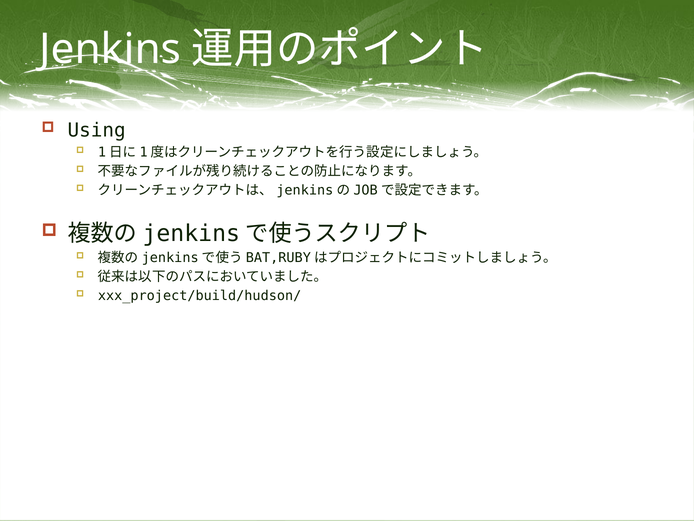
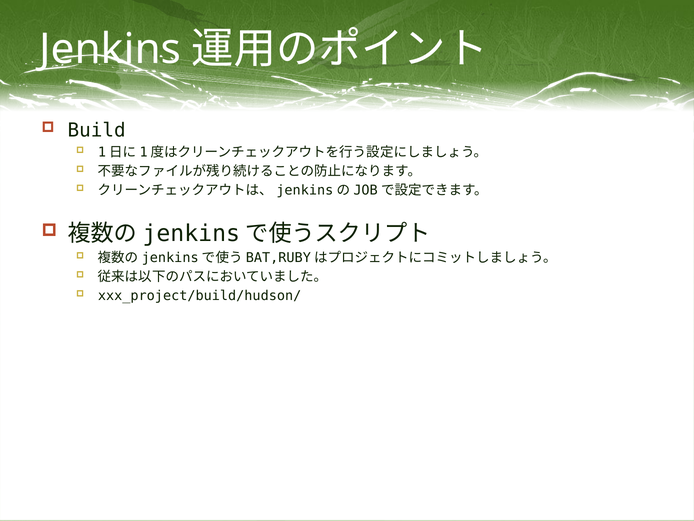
Using: Using -> Build
